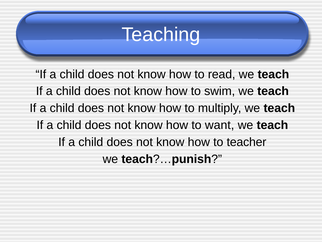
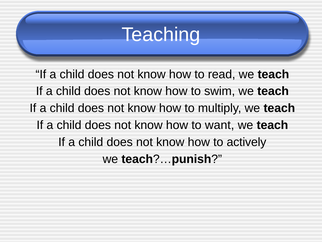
teacher: teacher -> actively
